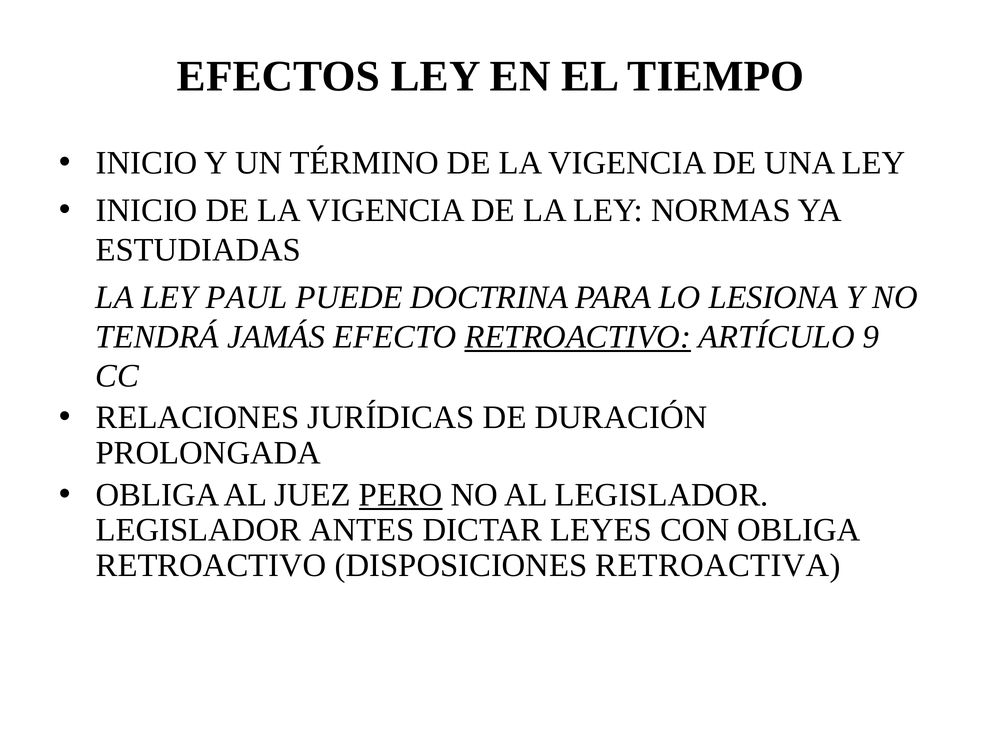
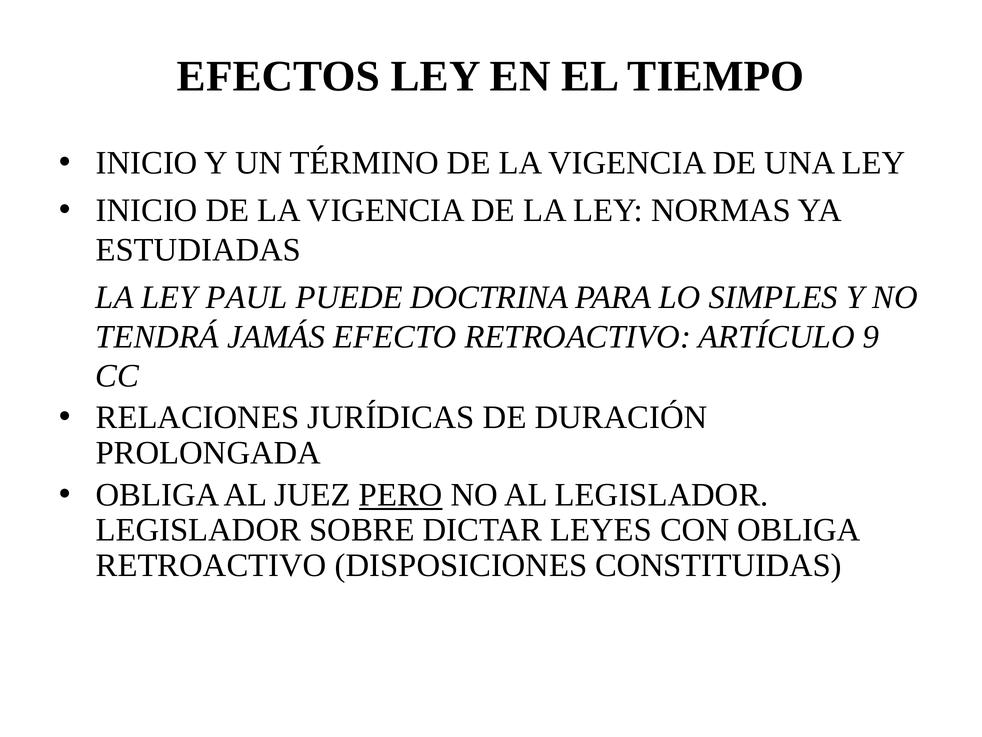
LESIONA: LESIONA -> SIMPLES
RETROACTIVO at (578, 337) underline: present -> none
ANTES: ANTES -> SOBRE
RETROACTIVA: RETROACTIVA -> CONSTITUIDAS
